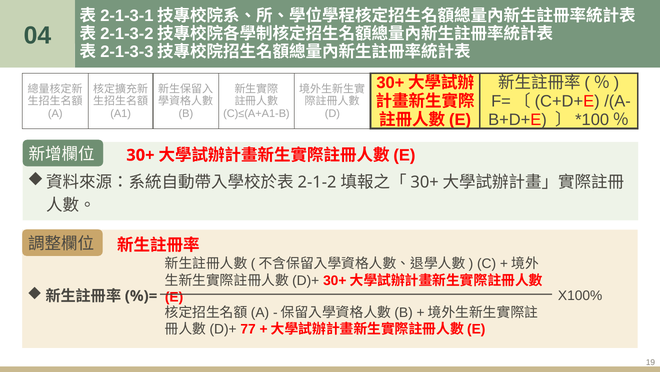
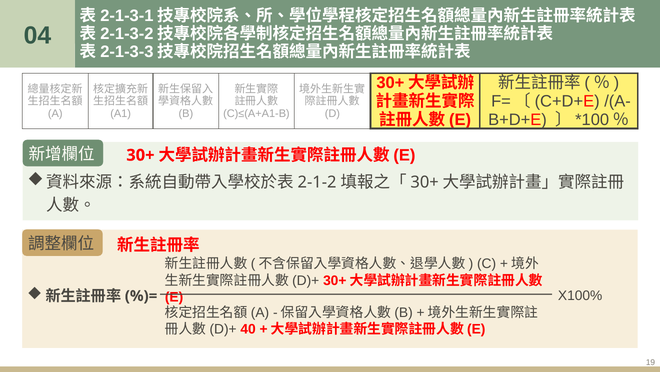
77: 77 -> 40
